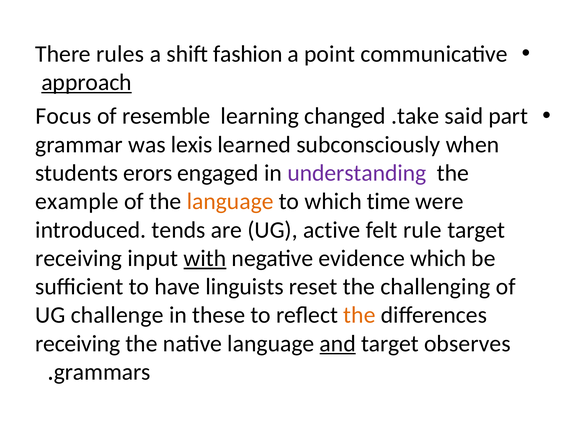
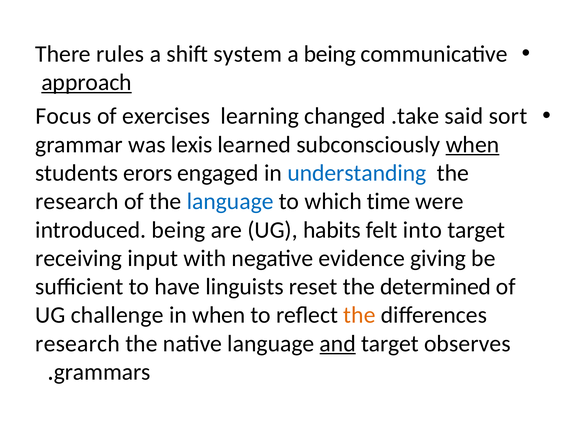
fashion: fashion -> system
a point: point -> being
resemble: resemble -> exercises
part: part -> sort
when at (472, 145) underline: none -> present
understanding colour: purple -> blue
example at (77, 201): example -> research
language at (230, 201) colour: orange -> blue
introduced tends: tends -> being
active: active -> habits
rule: rule -> into
with underline: present -> none
evidence which: which -> giving
challenging: challenging -> determined
in these: these -> when
receiving at (78, 344): receiving -> research
